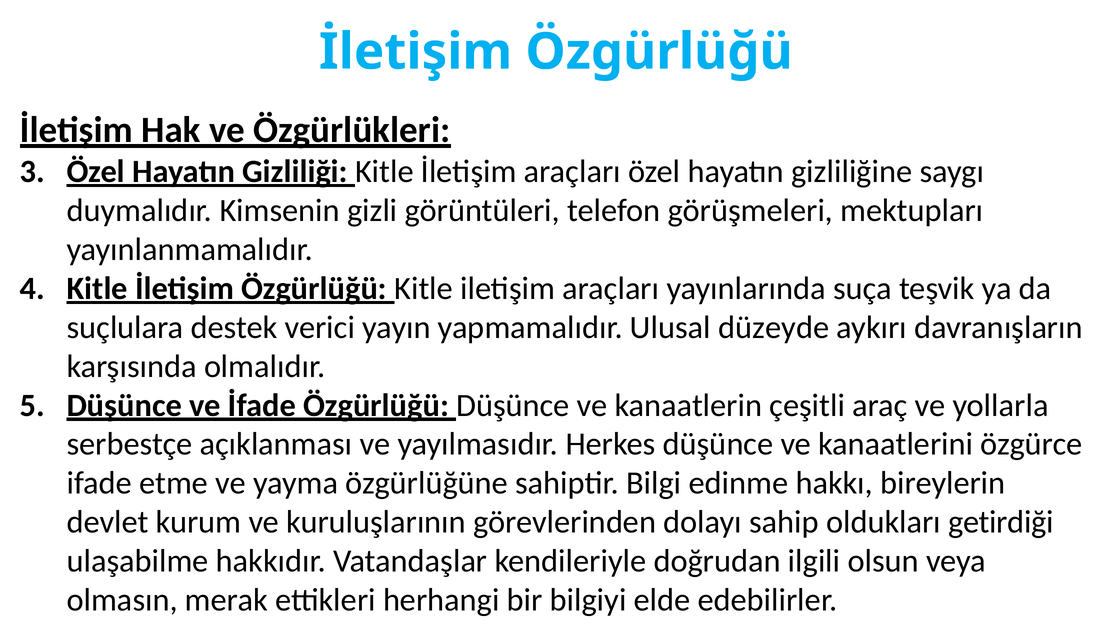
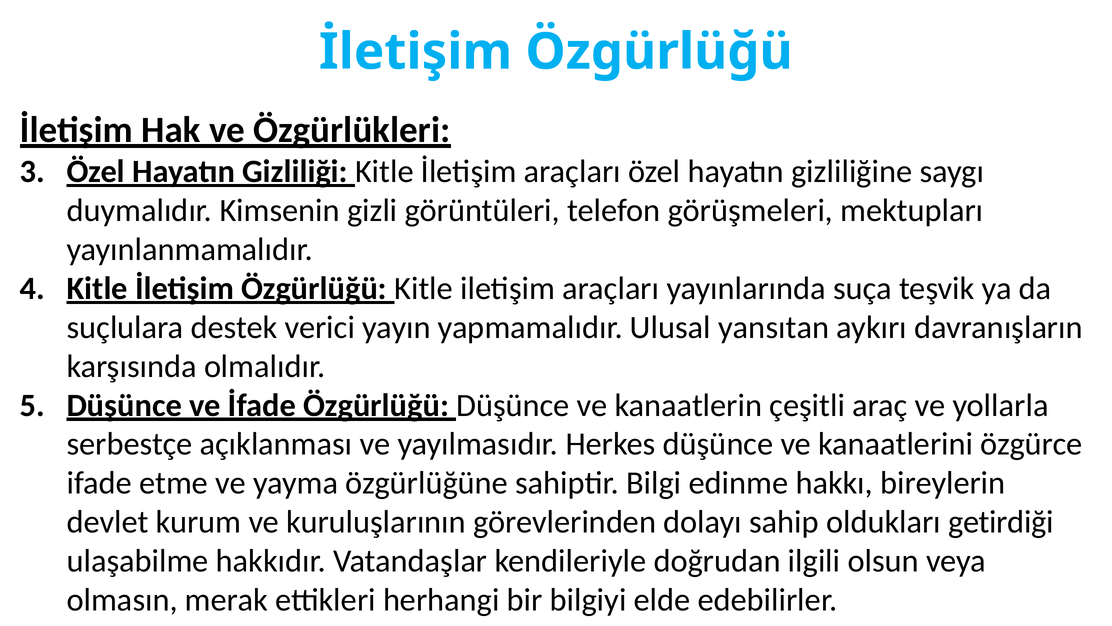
düzeyde: düzeyde -> yansıtan
